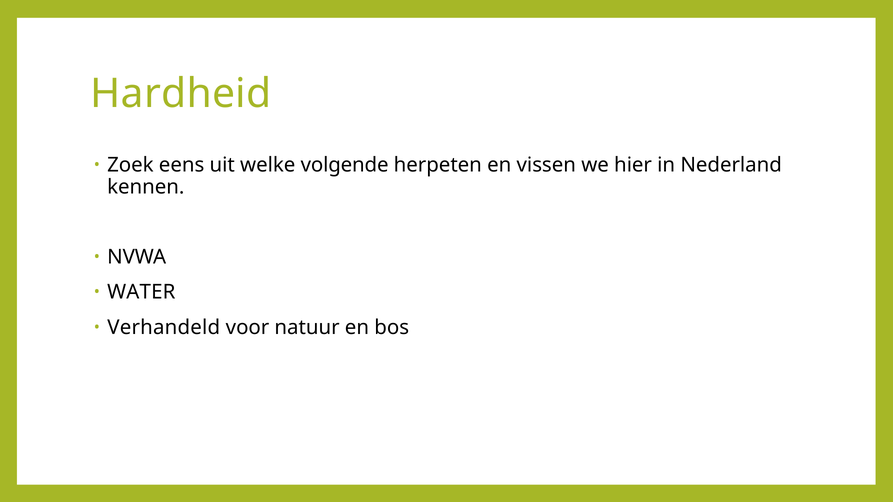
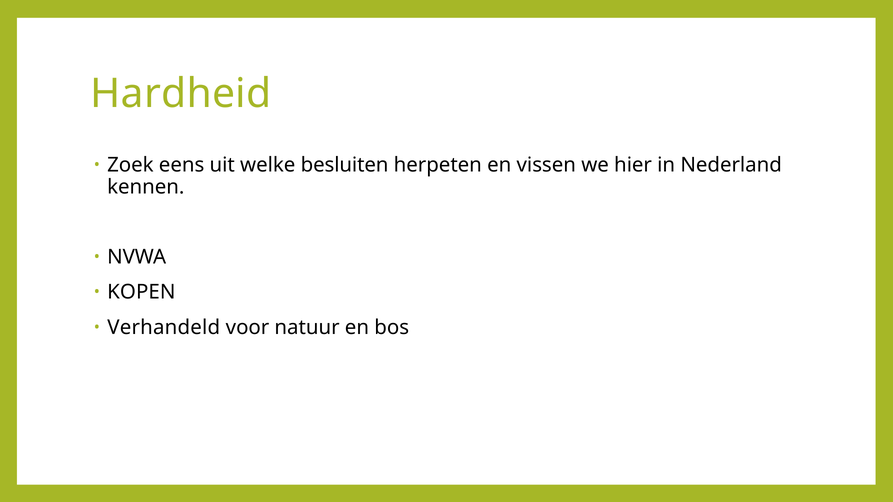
volgende: volgende -> besluiten
WATER: WATER -> KOPEN
